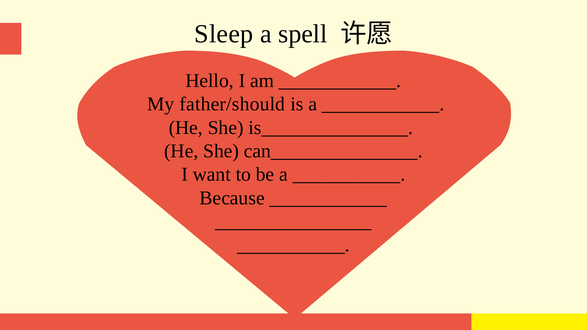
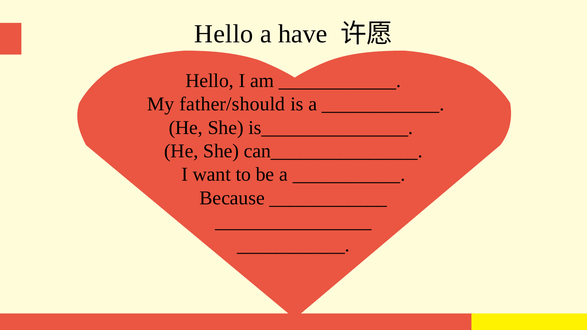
Sleep at (224, 34): Sleep -> Hello
spell: spell -> have
